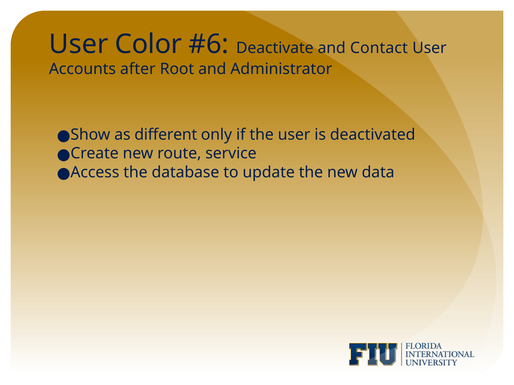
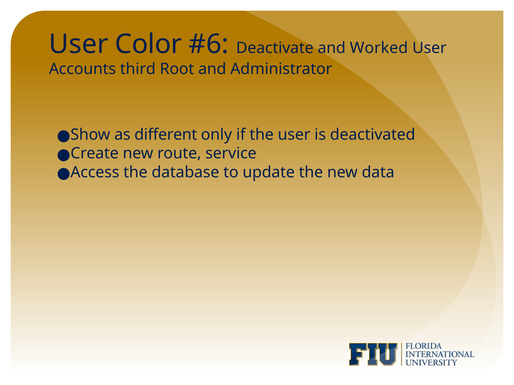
Contact: Contact -> Worked
after: after -> third
